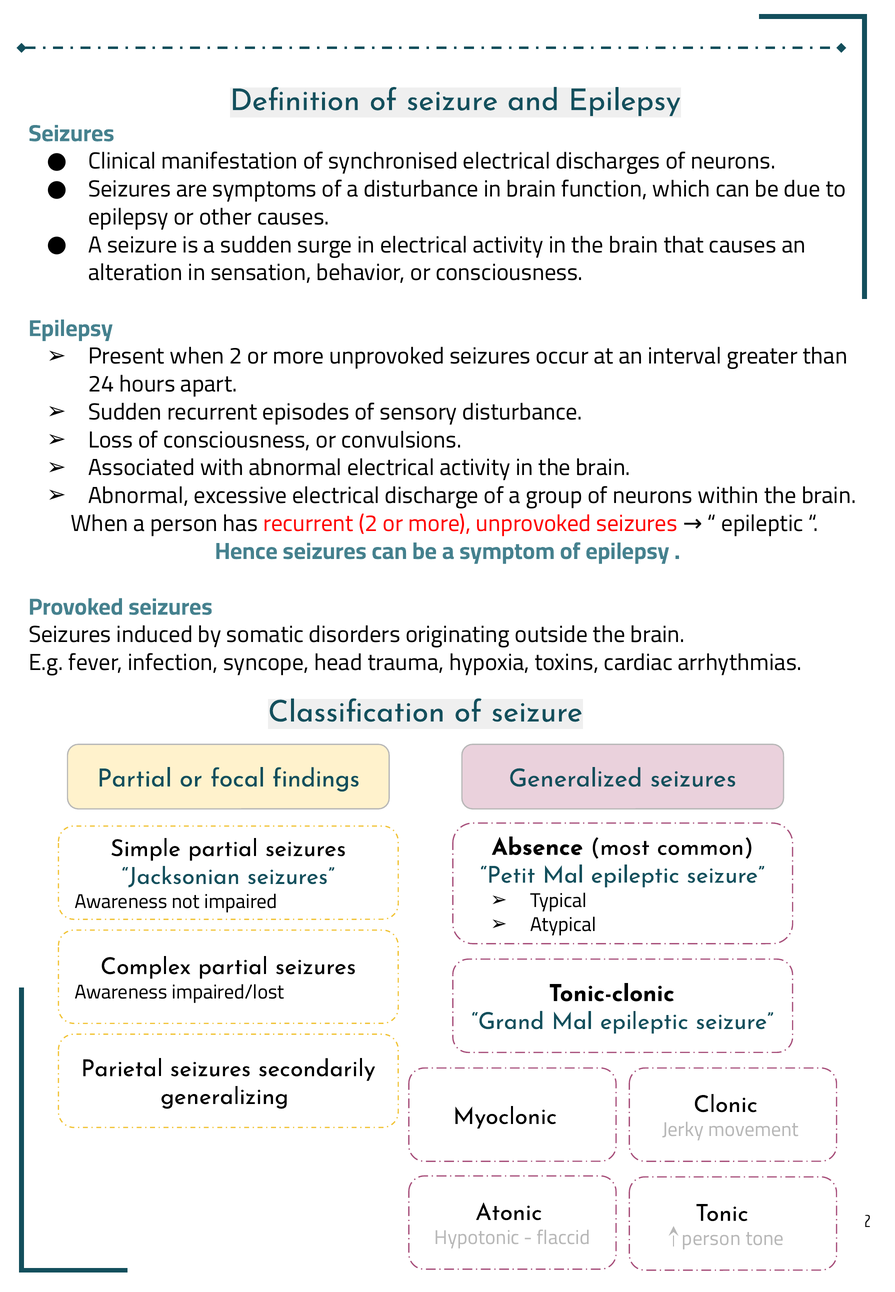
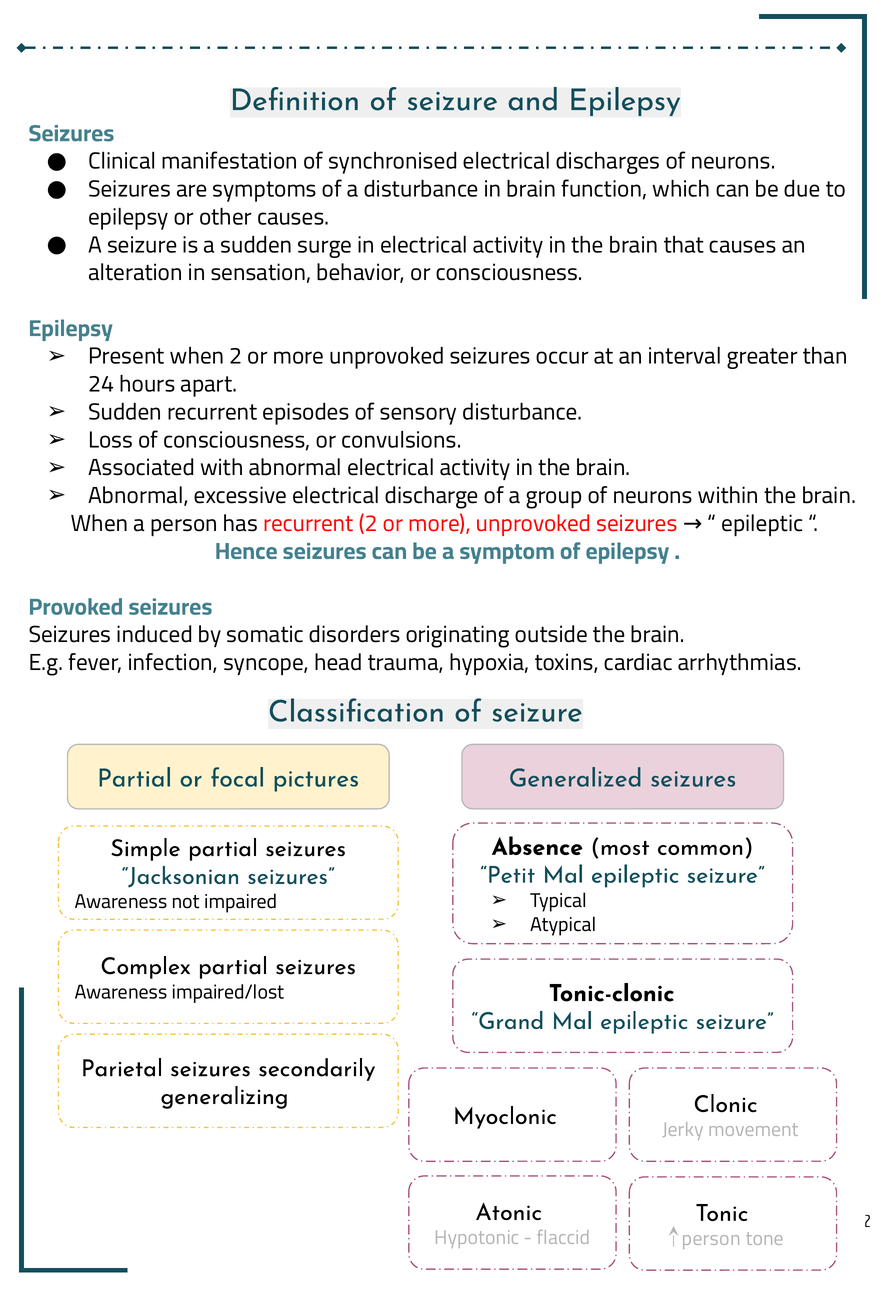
findings: findings -> pictures
